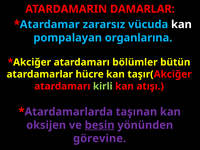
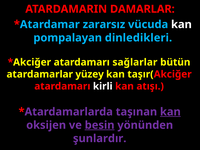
organlarına: organlarına -> dinledikleri
bölümler: bölümler -> sağlarlar
hücre: hücre -> yüzey
kirli colour: light green -> white
kan at (170, 112) underline: none -> present
görevine: görevine -> şunlardır
